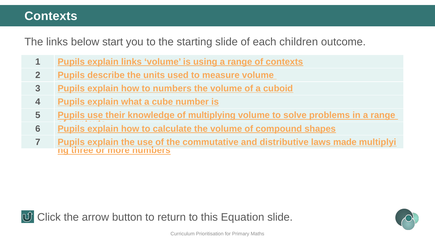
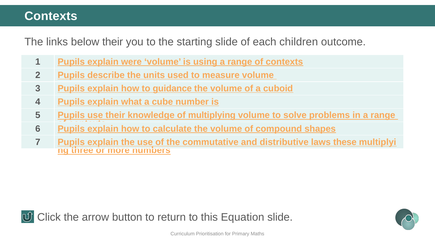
below start: start -> their
explain links: links -> were
to numbers: numbers -> guidance
made: made -> these
